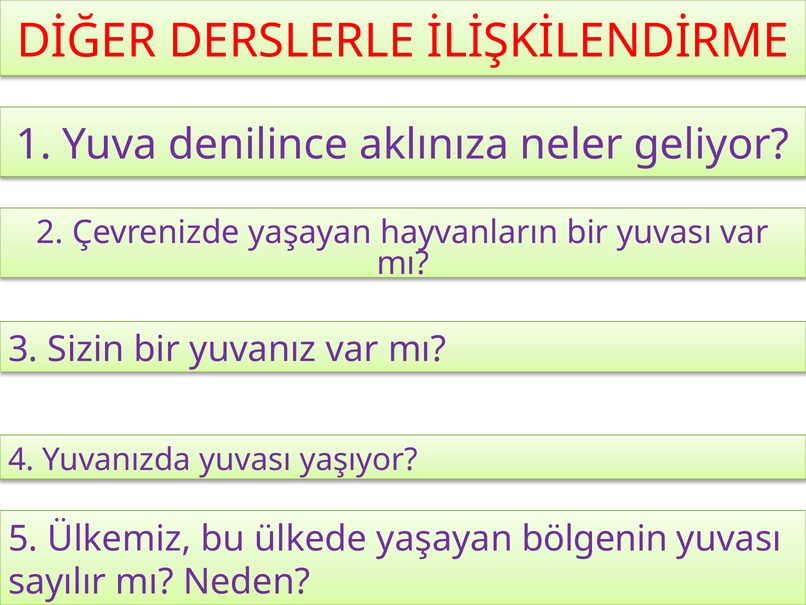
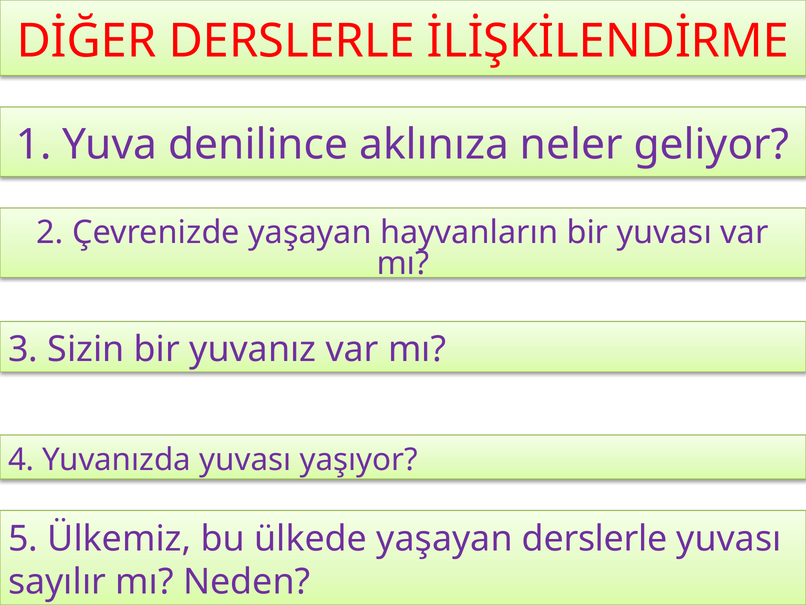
yaşayan bölgenin: bölgenin -> derslerle
